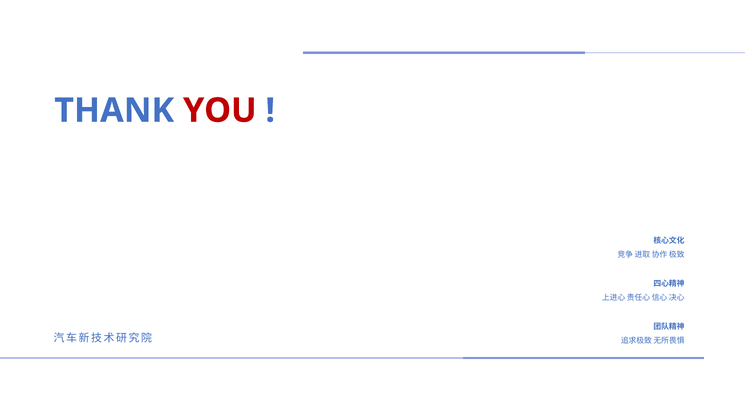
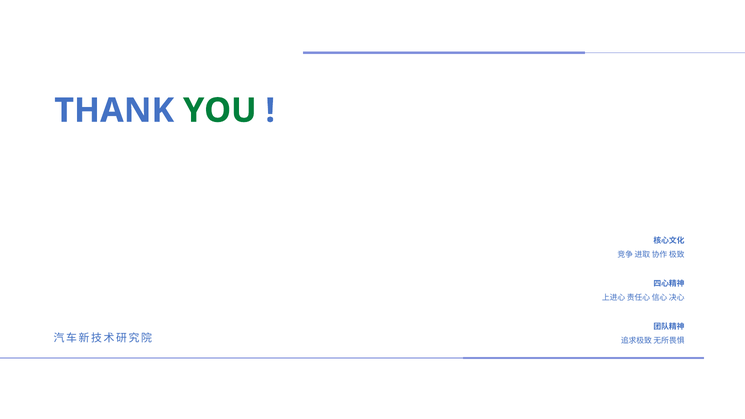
YOU colour: red -> green
